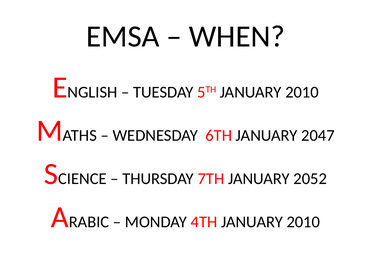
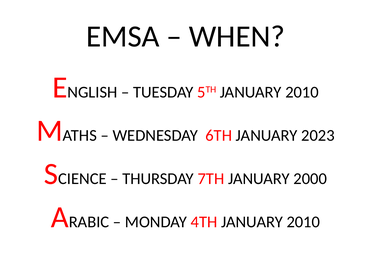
2047: 2047 -> 2023
2052: 2052 -> 2000
